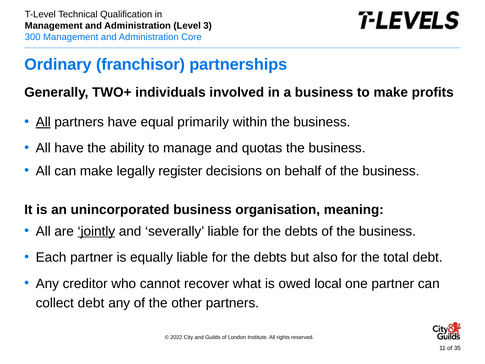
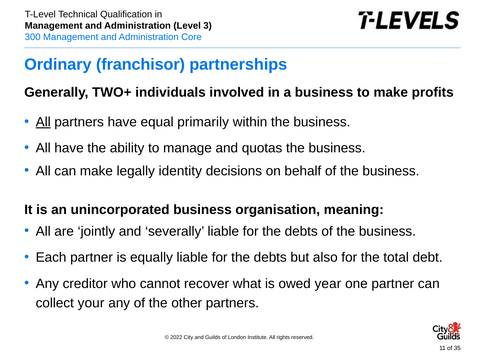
register: register -> identity
jointly underline: present -> none
local: local -> year
collect debt: debt -> your
